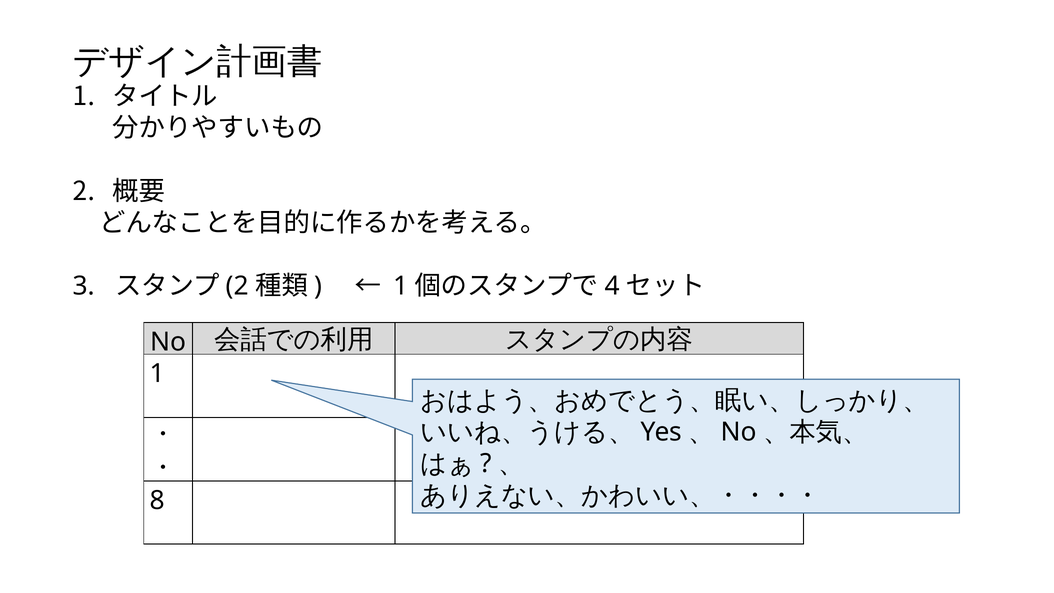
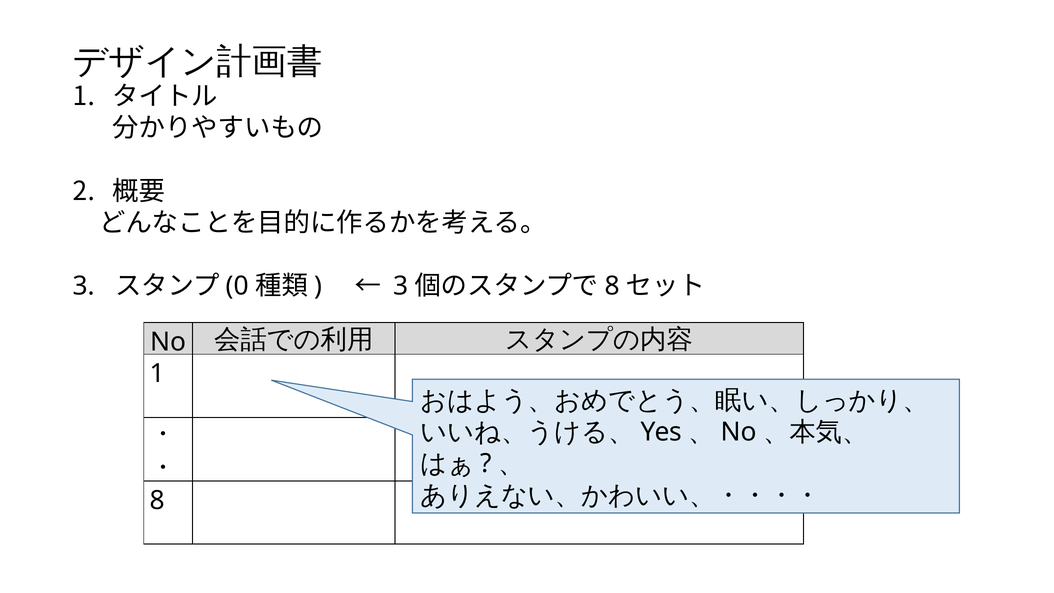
2 at (237, 286): 2 -> 0
1 at (401, 286): 1 -> 3
4 at (612, 286): 4 -> 8
